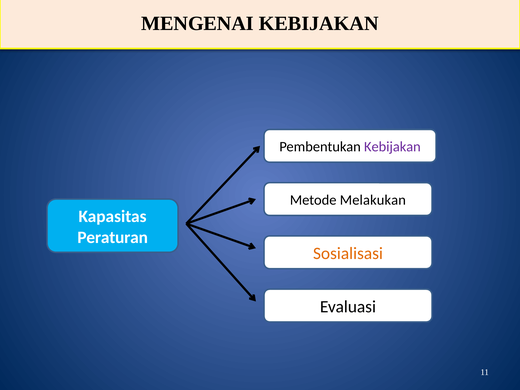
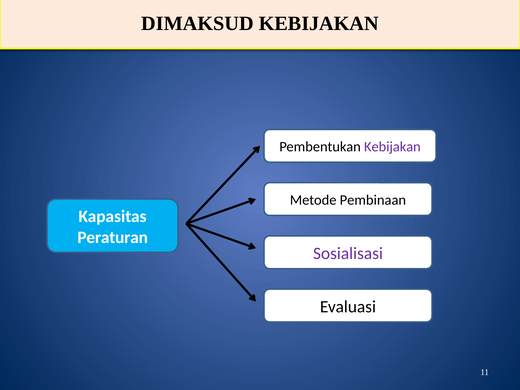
MENGENAI: MENGENAI -> DIMAKSUD
Melakukan: Melakukan -> Pembinaan
Sosialisasi colour: orange -> purple
